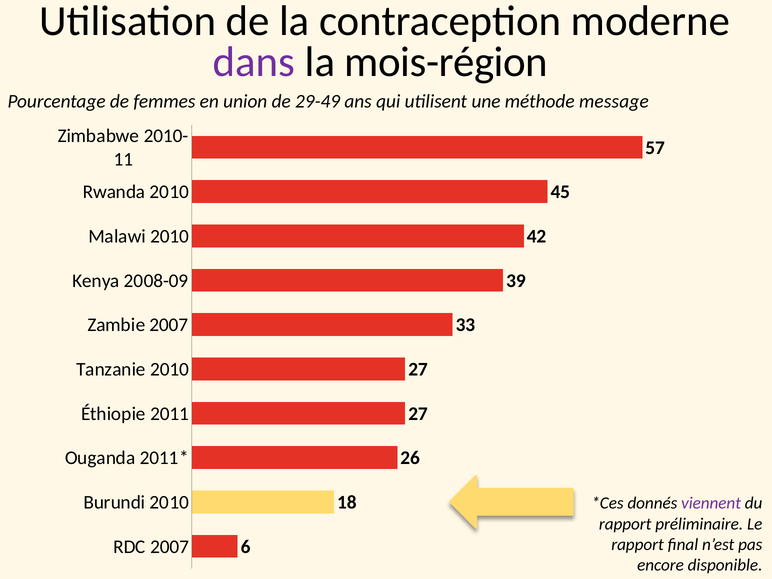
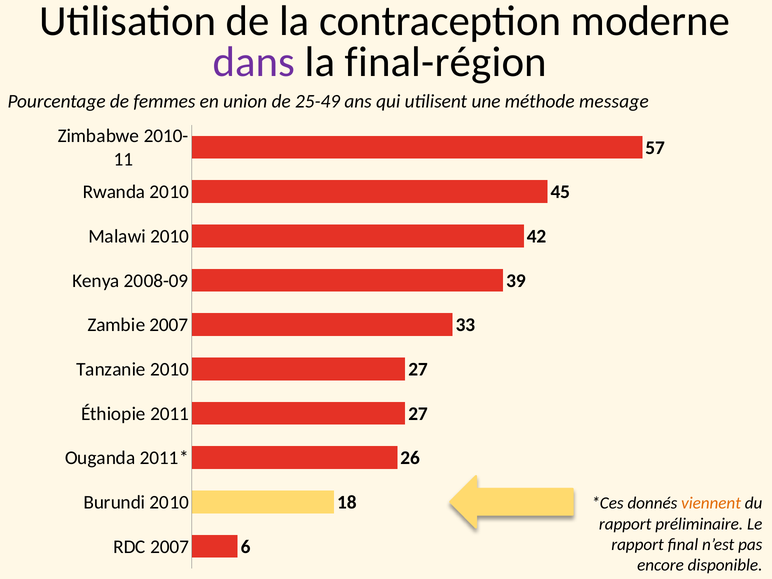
mois-région: mois-région -> final-région
29-49: 29-49 -> 25-49
viennent colour: purple -> orange
